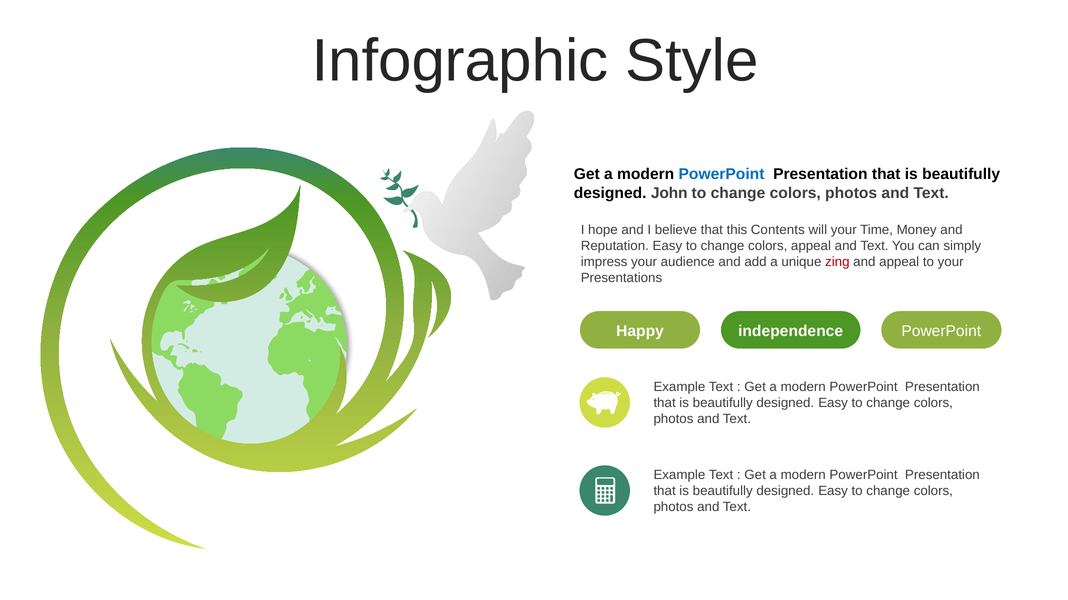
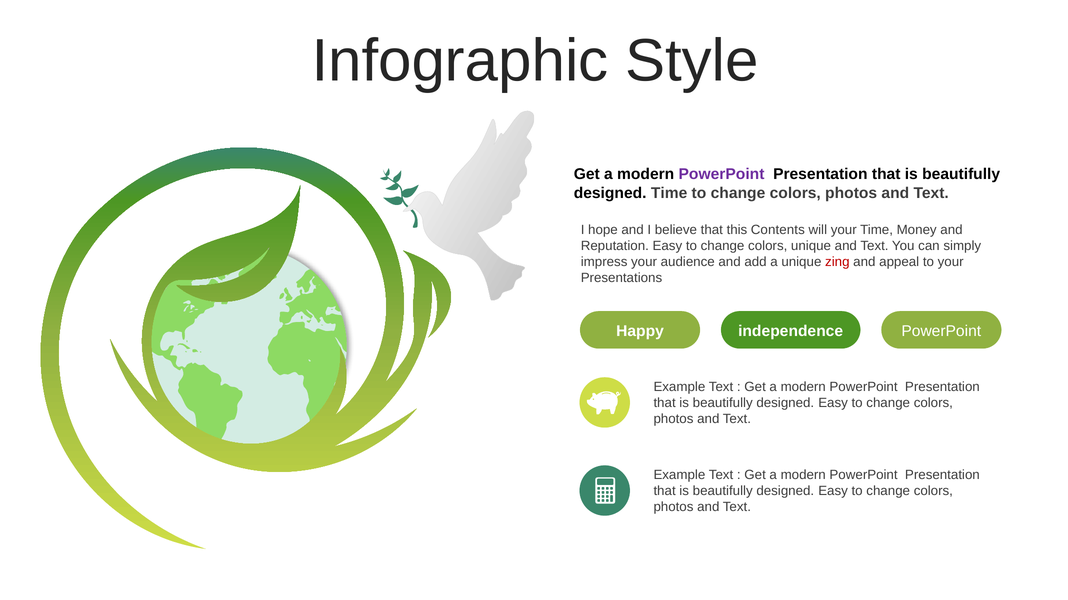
PowerPoint at (722, 175) colour: blue -> purple
designed John: John -> Time
colors appeal: appeal -> unique
